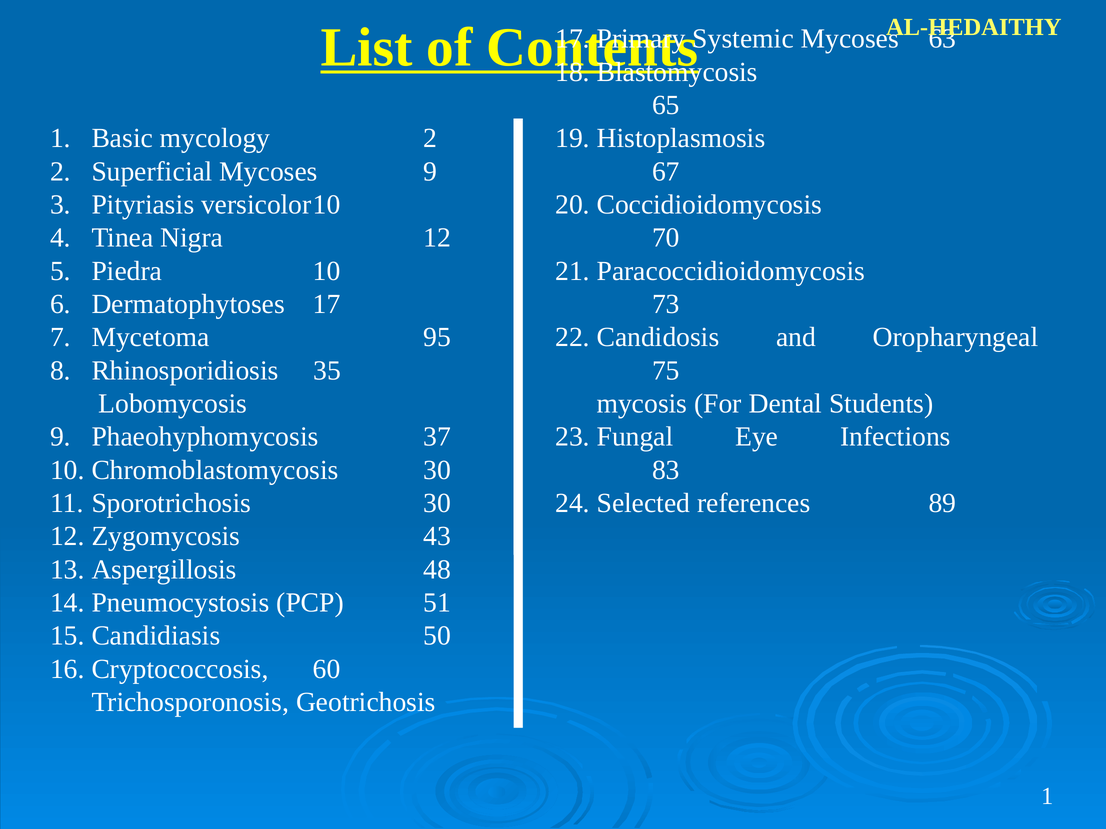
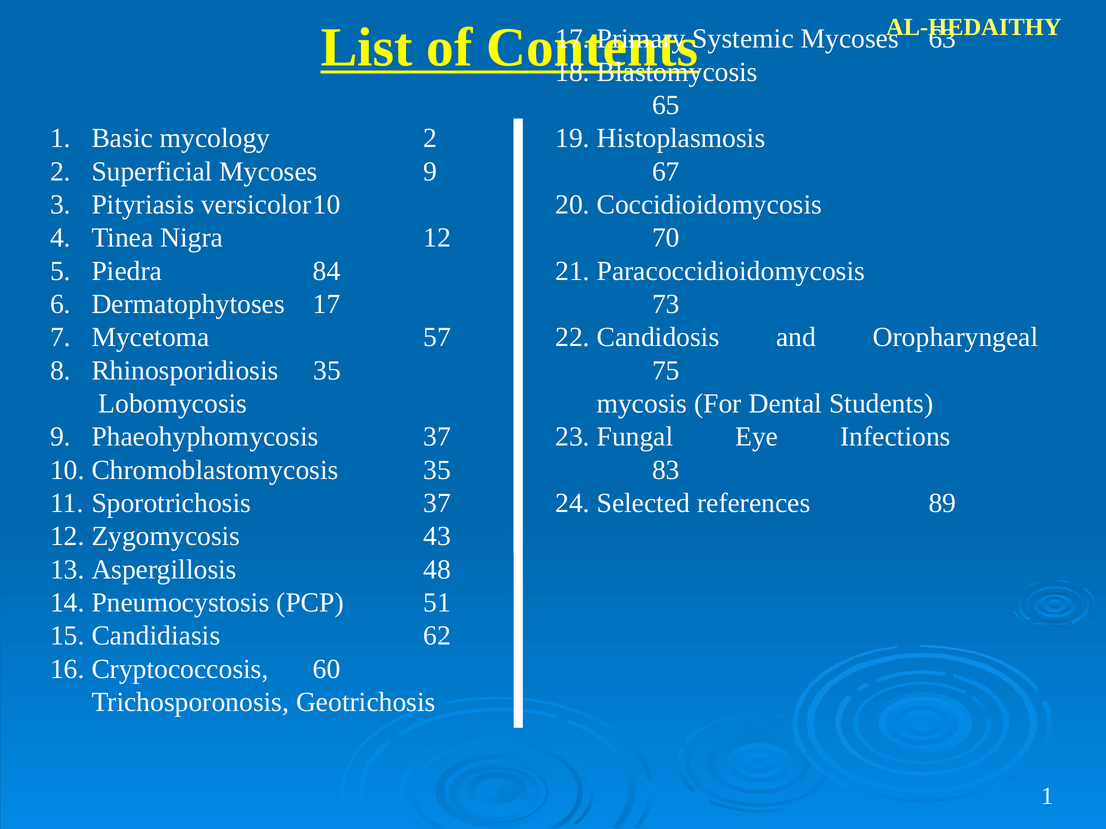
Piedra 10: 10 -> 84
95: 95 -> 57
Chromoblastomycosis 30: 30 -> 35
Sporotrichosis 30: 30 -> 37
50: 50 -> 62
